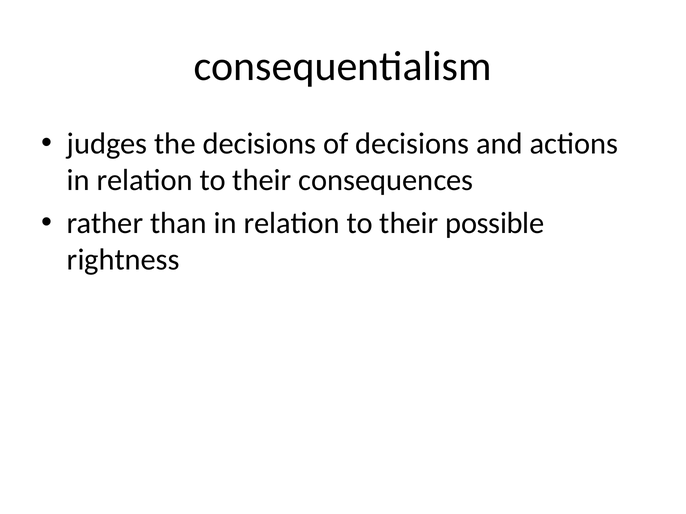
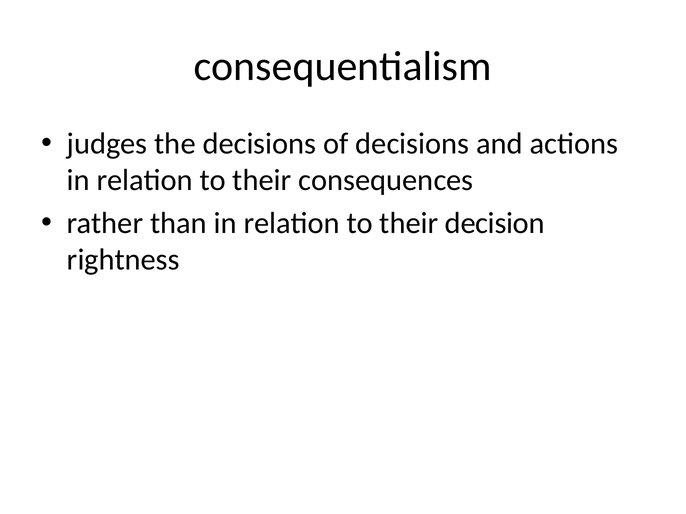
possible: possible -> decision
